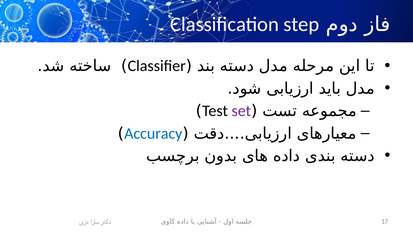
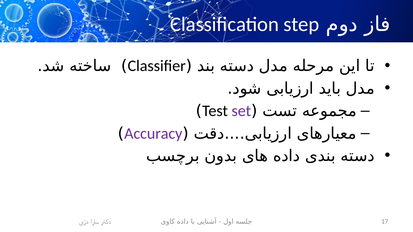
Accuracy colour: blue -> purple
